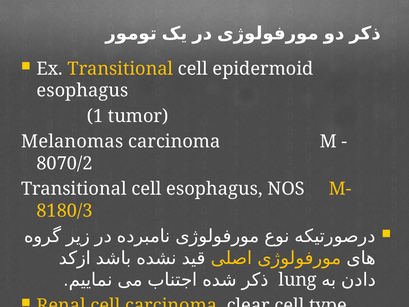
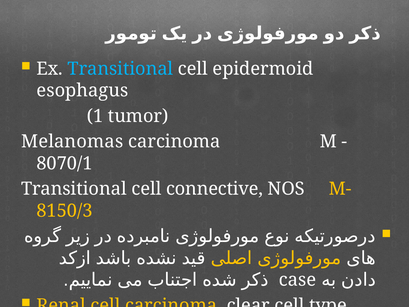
Transitional at (120, 69) colour: yellow -> light blue
8070/2: 8070/2 -> 8070/1
cell esophagus: esophagus -> connective
8180/3: 8180/3 -> 8150/3
lung: lung -> case
